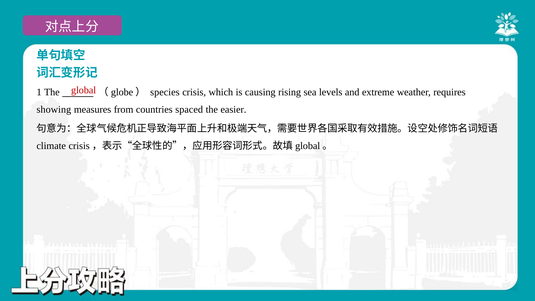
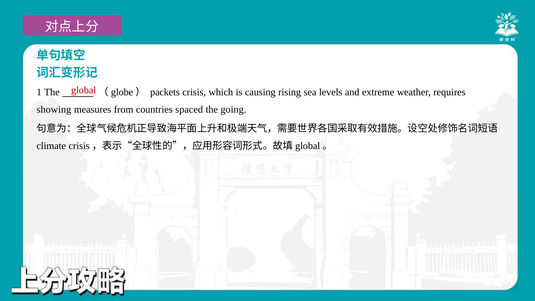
species: species -> packets
easier: easier -> going
